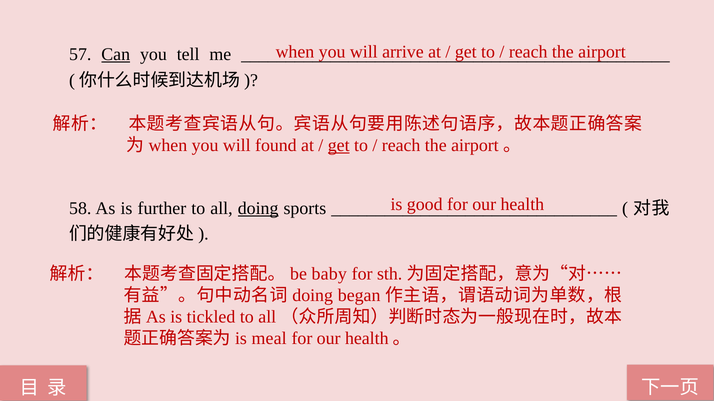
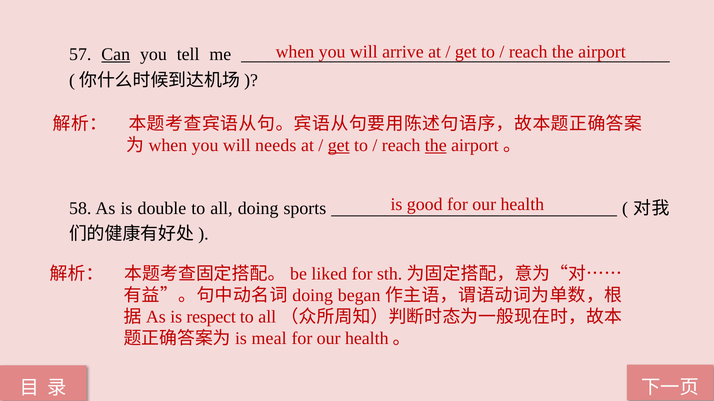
found: found -> needs
the at (436, 146) underline: none -> present
further: further -> double
doing at (258, 209) underline: present -> none
baby: baby -> liked
tickled: tickled -> respect
